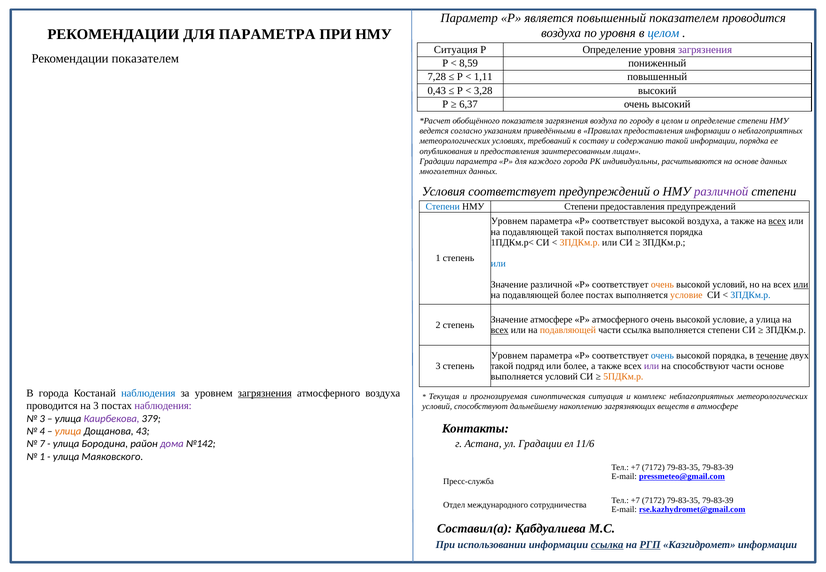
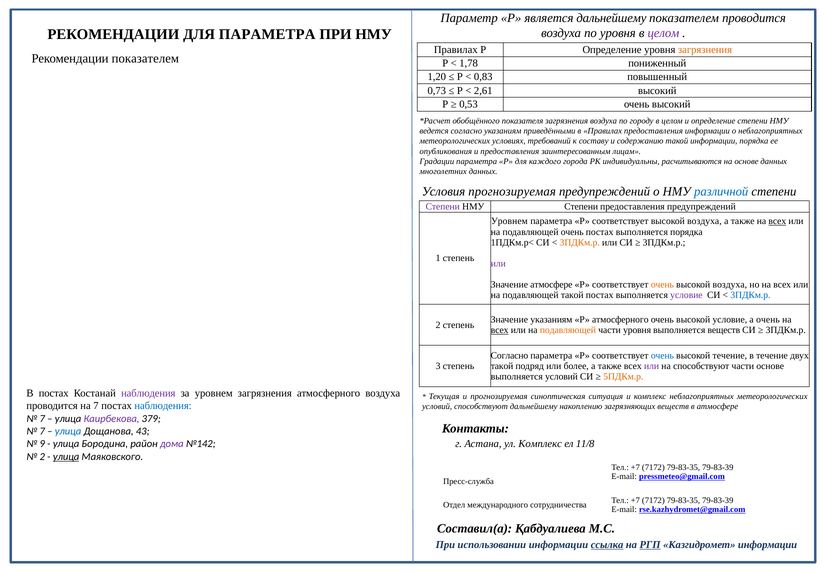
является повышенный: повышенный -> дальнейшему
целом at (663, 33) colour: blue -> purple
Ситуация at (456, 50): Ситуация -> Правилах
загрязнения at (705, 50) colour: purple -> orange
8,59: 8,59 -> 1,78
7,28: 7,28 -> 1,20
1,11: 1,11 -> 0,83
0,43: 0,43 -> 0,73
3,28: 3,28 -> 2,61
6,37: 6,37 -> 0,53
Условия соответствует: соответствует -> прогнозируемая
различной at (721, 192) colour: purple -> blue
Степени at (443, 207) colour: blue -> purple
подавляющей такой: такой -> очень
или at (498, 263) colour: blue -> purple
Значение различной: различной -> атмосфере
условий at (730, 285): условий -> воздуха
или at (801, 285) underline: present -> none
подавляющей более: более -> такой
условие at (686, 295) colour: orange -> purple
Значение атмосфере: атмосфере -> указаниям
а улица: улица -> очень
части ссылка: ссылка -> уровня
выполняется степени: степени -> веществ
Уровнем at (509, 356): Уровнем -> Согласно
высокой порядка: порядка -> течение
течение at (772, 356) underline: present -> none
В города: города -> постах
наблюдения at (148, 393) colour: blue -> purple
загрязнения at (265, 393) underline: present -> none
на 3: 3 -> 7
наблюдения at (163, 406) colour: purple -> blue
3 at (42, 418): 3 -> 7
4 at (42, 431): 4 -> 7
улица at (68, 431) colour: orange -> blue
ул Градации: Градации -> Комплекс
11/6: 11/6 -> 11/8
7: 7 -> 9
1 at (42, 457): 1 -> 2
улица at (66, 457) underline: none -> present
